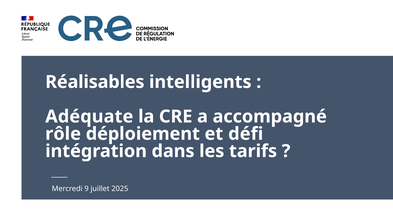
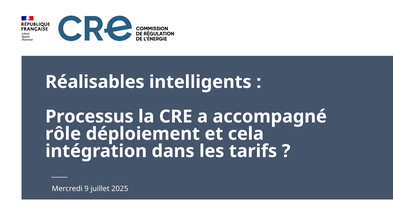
Adéquate: Adéquate -> Processus
défi: défi -> cela
